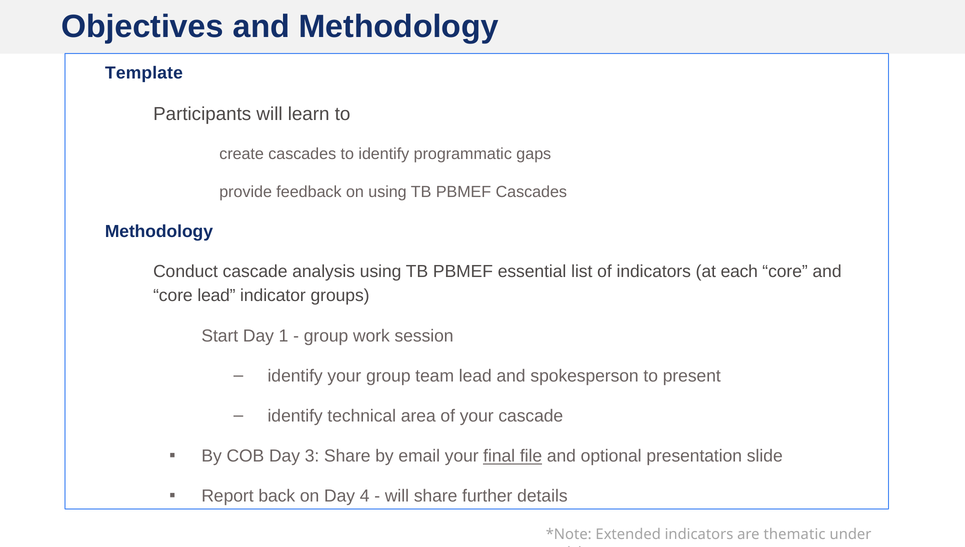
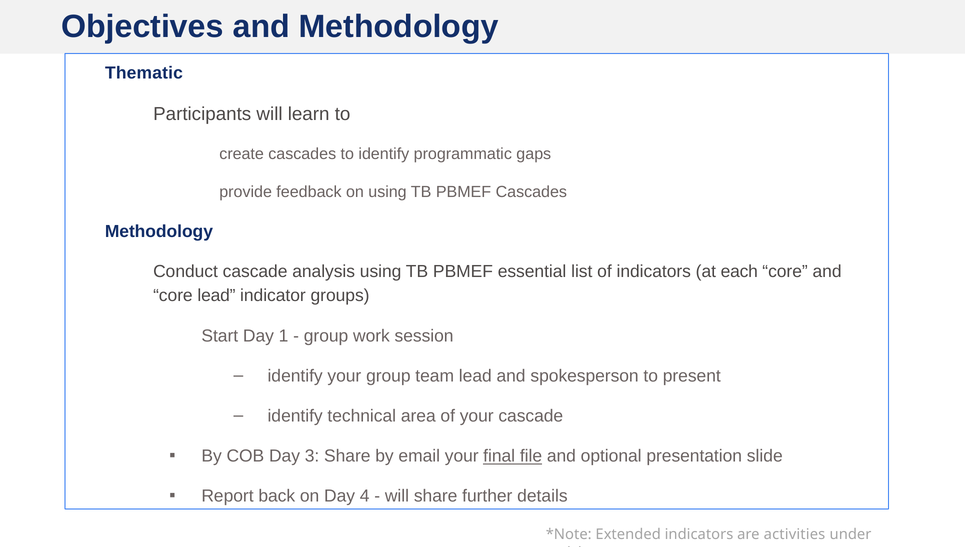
Template: Template -> Thematic
thematic: thematic -> activities
